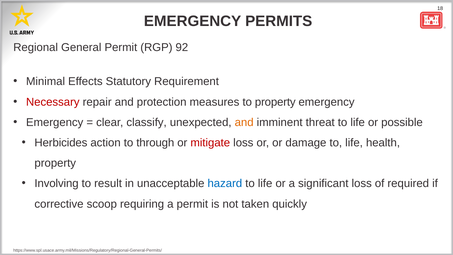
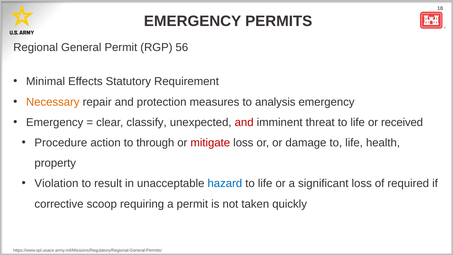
92: 92 -> 56
Necessary colour: red -> orange
to property: property -> analysis
and at (244, 122) colour: orange -> red
possible: possible -> received
Herbicides: Herbicides -> Procedure
Involving: Involving -> Violation
